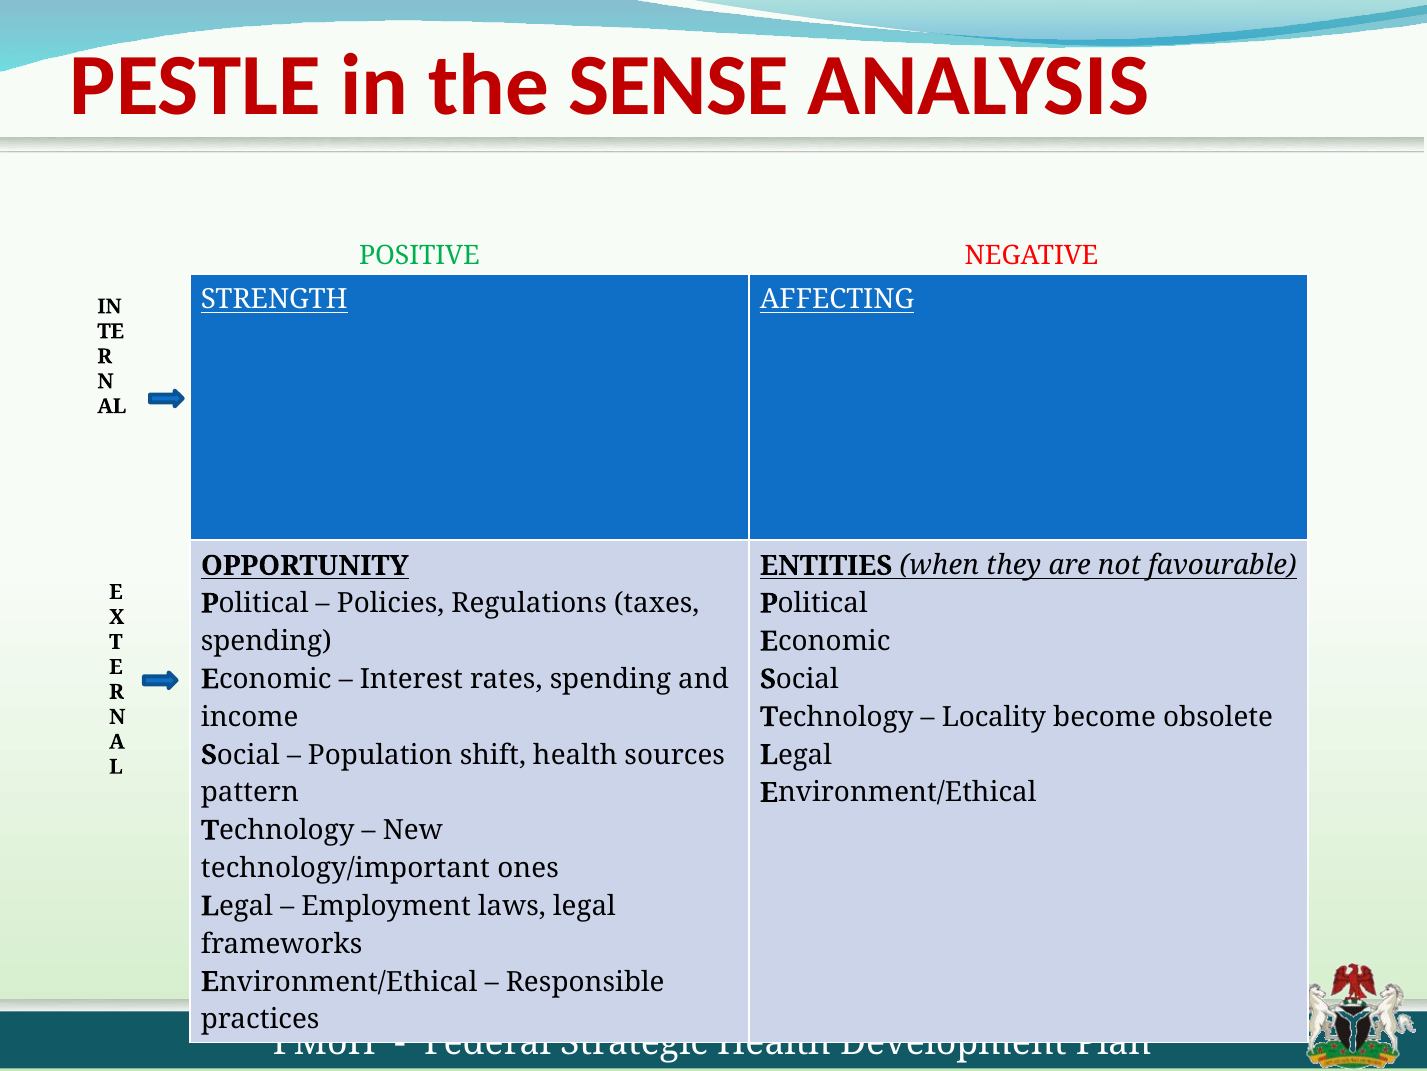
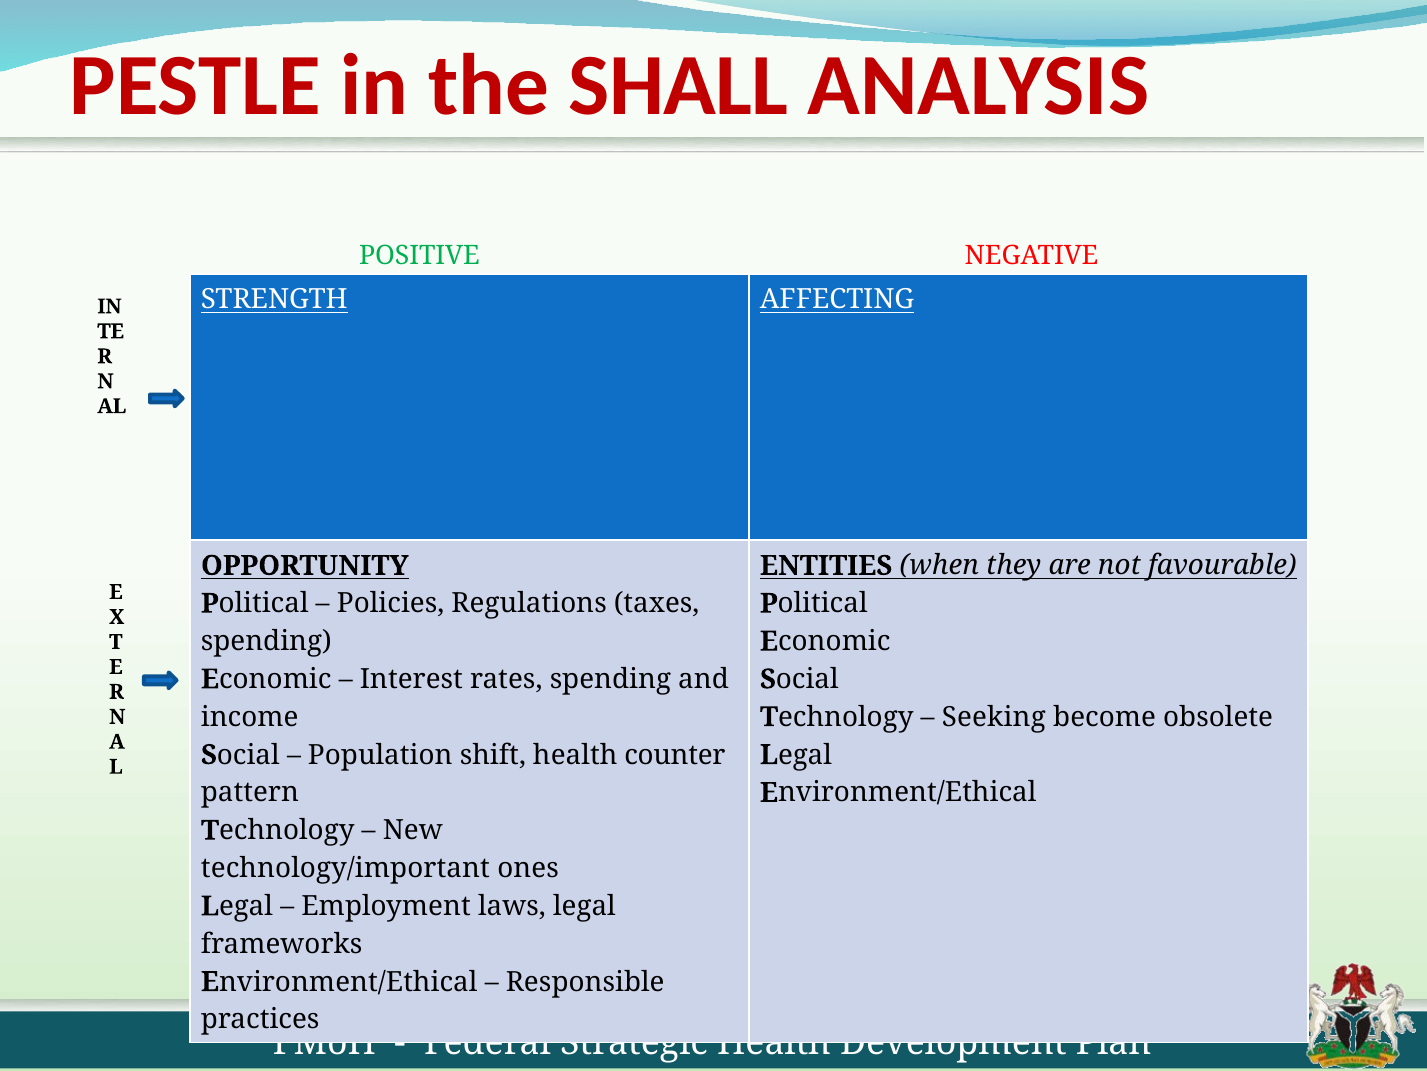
SENSE: SENSE -> SHALL
Locality: Locality -> Seeking
sources: sources -> counter
